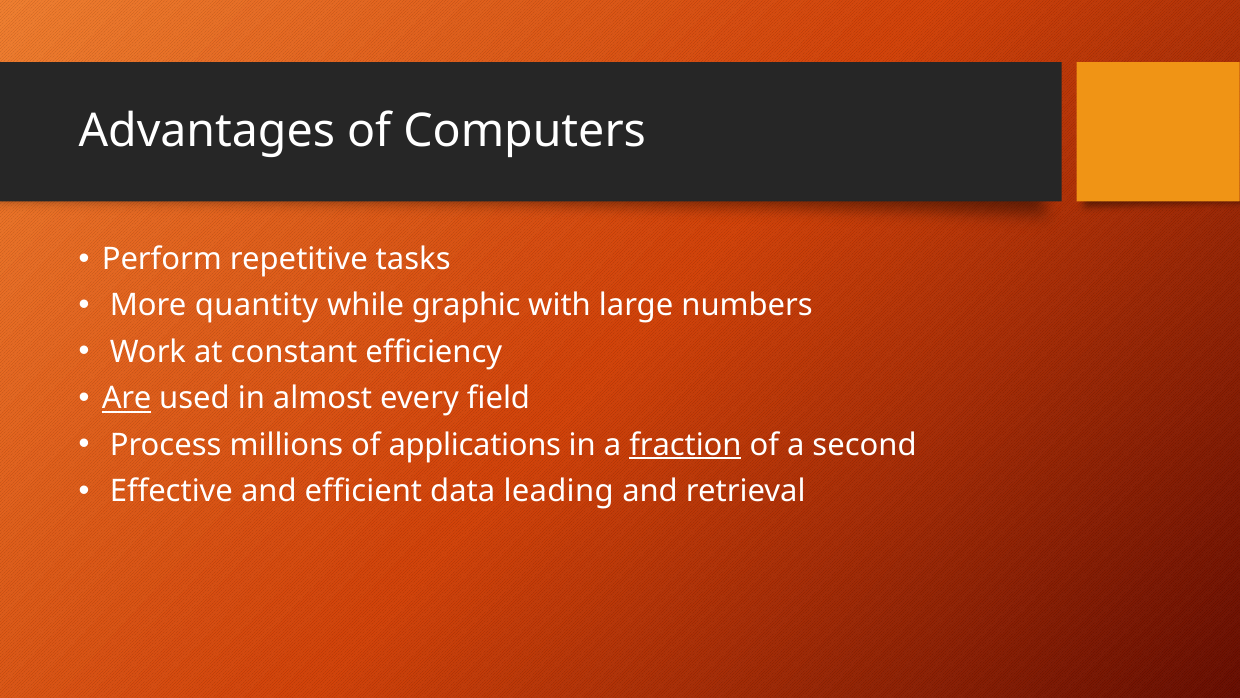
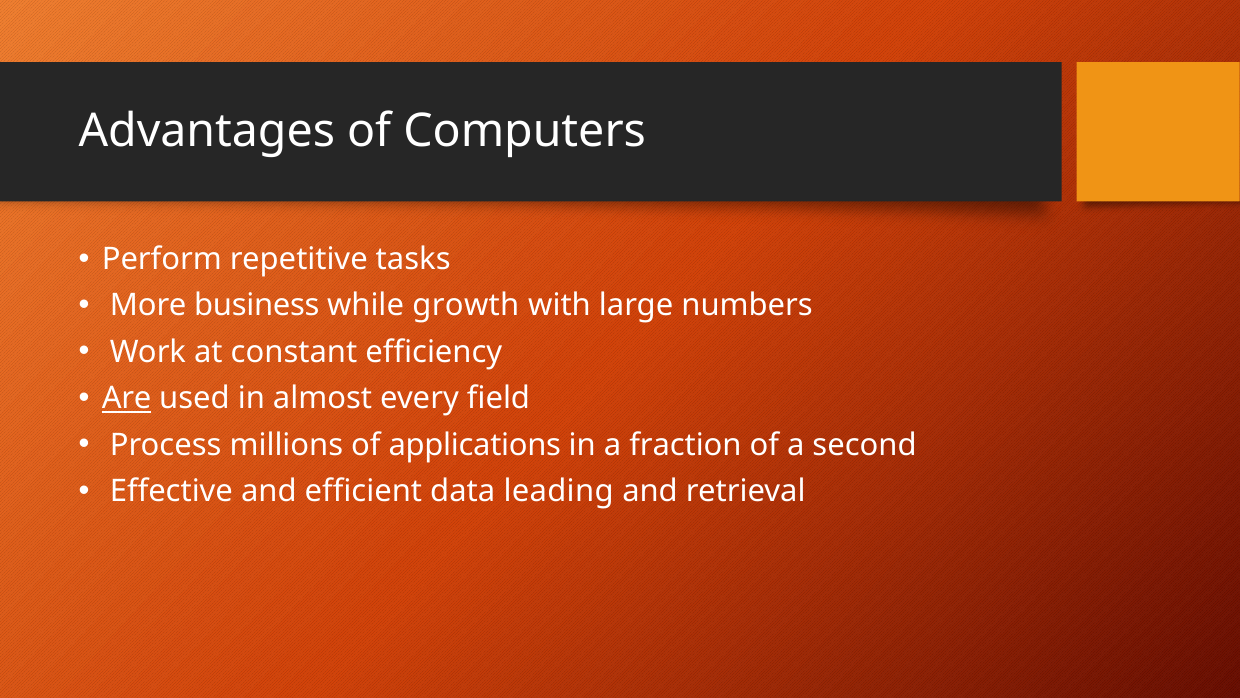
quantity: quantity -> business
graphic: graphic -> growth
fraction underline: present -> none
